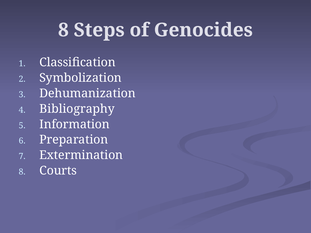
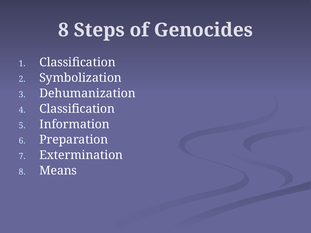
Bibliography at (77, 109): Bibliography -> Classification
Courts: Courts -> Means
